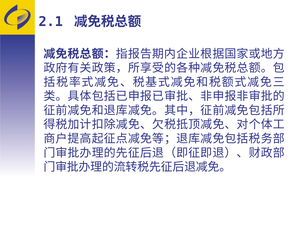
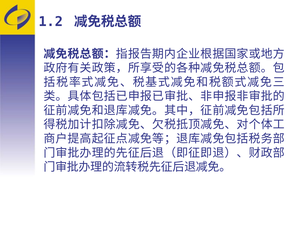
2.1: 2.1 -> 1.2
